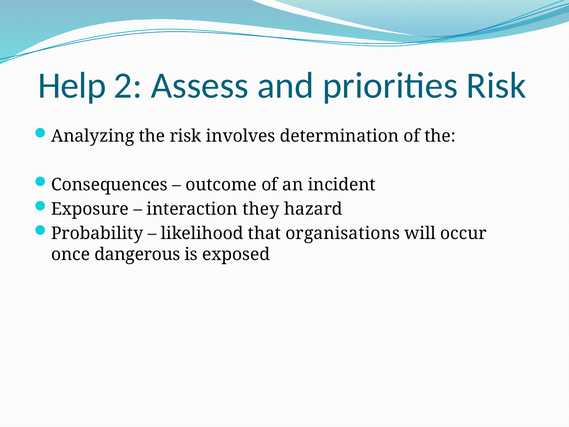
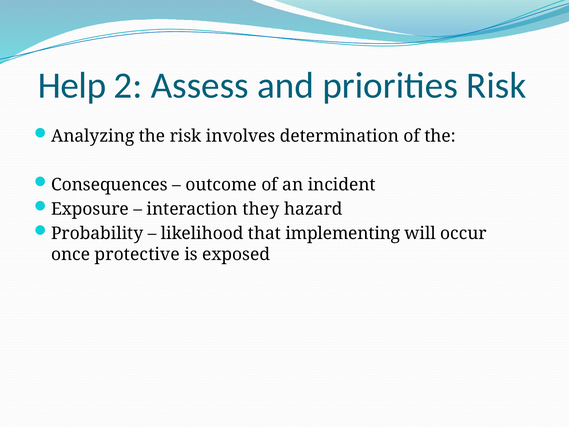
organisations: organisations -> implementing
dangerous: dangerous -> protective
